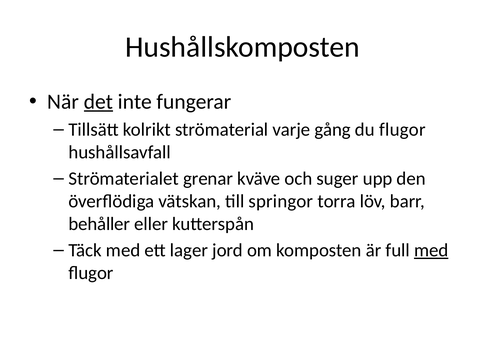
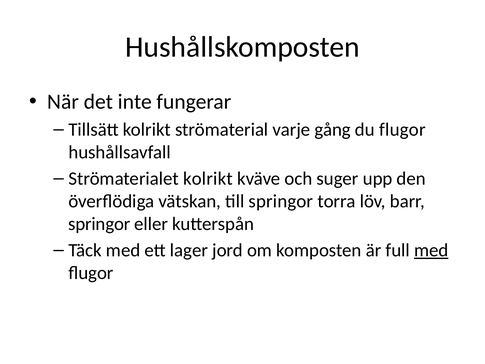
det underline: present -> none
Strömaterialet grenar: grenar -> kolrikt
behåller at (99, 224): behåller -> springor
